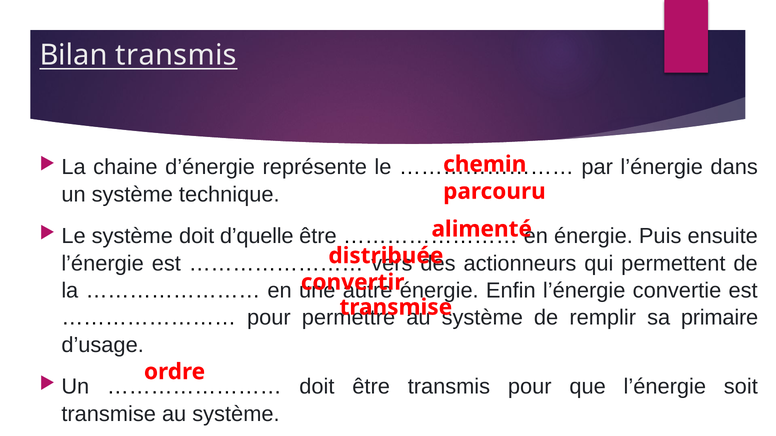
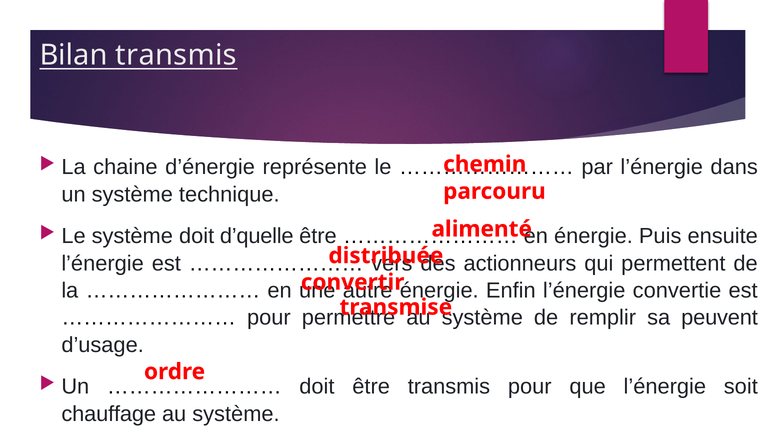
primaire: primaire -> peuvent
transmise at (109, 414): transmise -> chauffage
